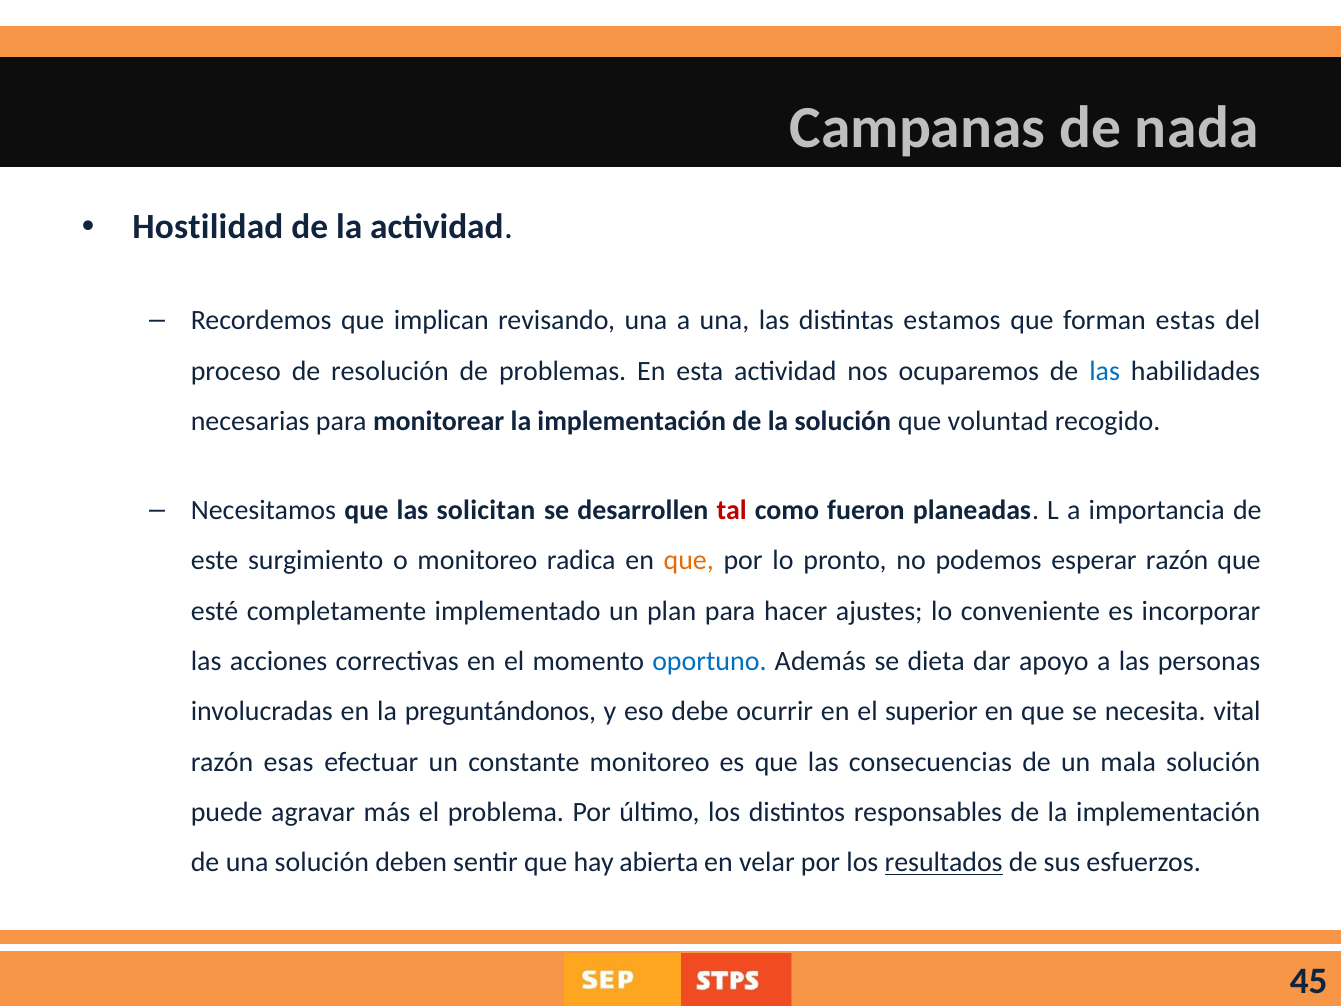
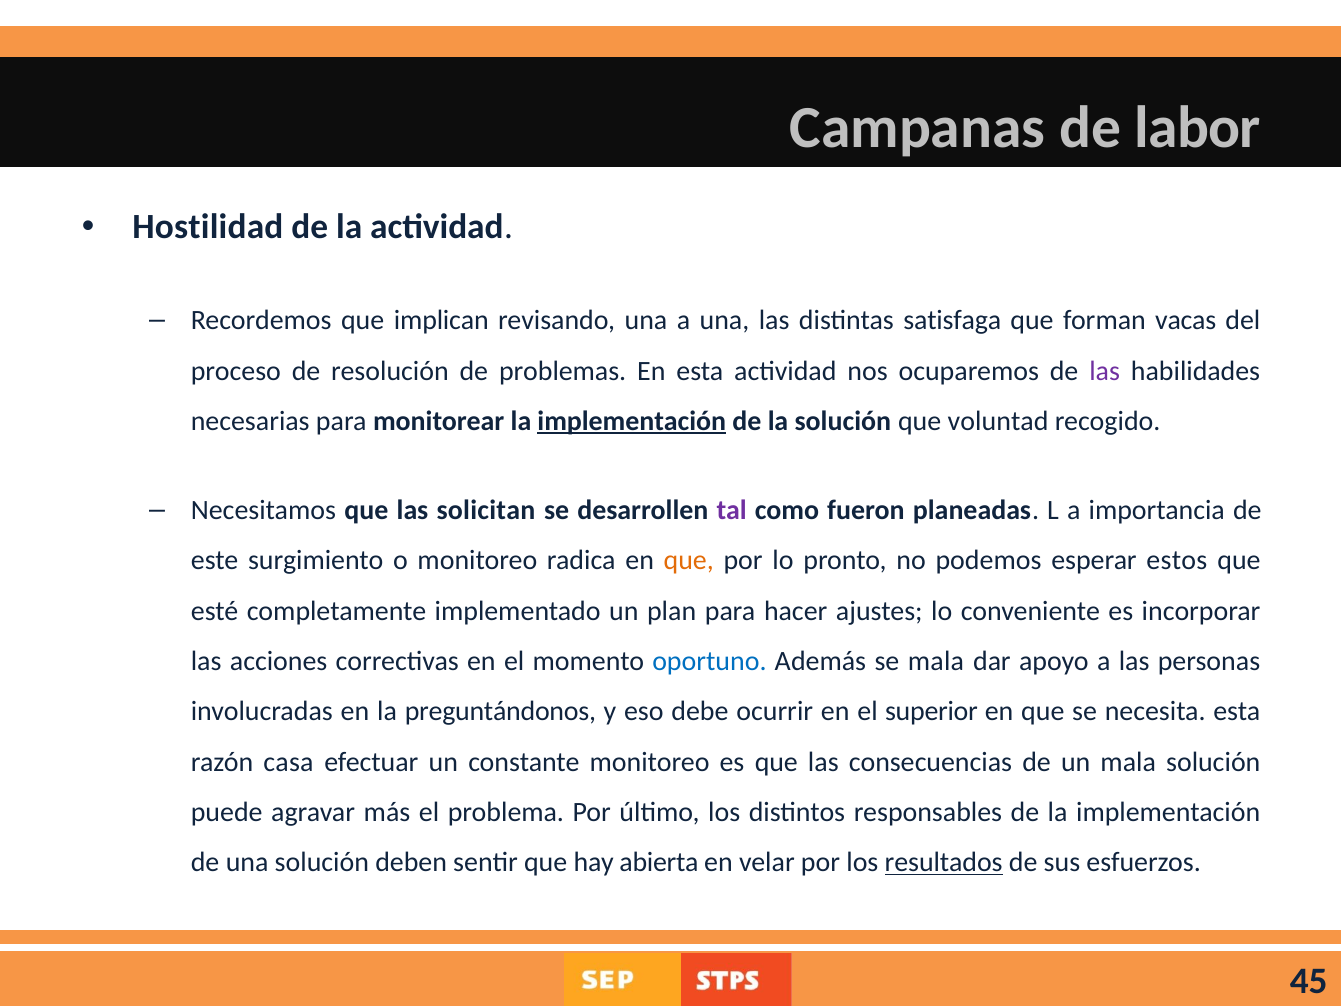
nada: nada -> labor
estamos: estamos -> satisfaga
estas: estas -> vacas
las at (1105, 371) colour: blue -> purple
implementación at (632, 421) underline: none -> present
tal colour: red -> purple
esperar razón: razón -> estos
se dieta: dieta -> mala
necesita vital: vital -> esta
esas: esas -> casa
